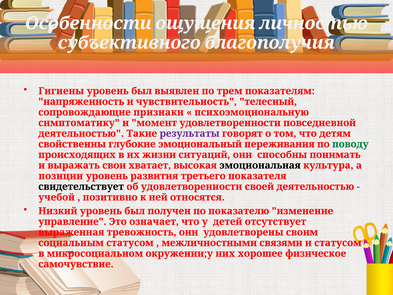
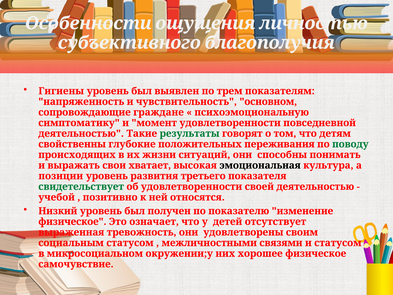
телесный: телесный -> основном
признаки: признаки -> граждане
результаты colour: purple -> green
эмоциональный: эмоциональный -> положительных
свидетельствует colour: black -> green
управление at (72, 221): управление -> физическое
